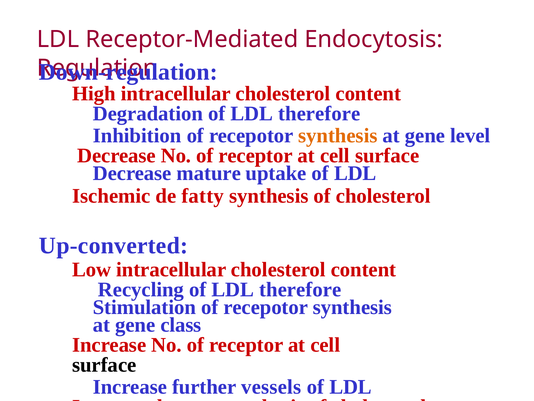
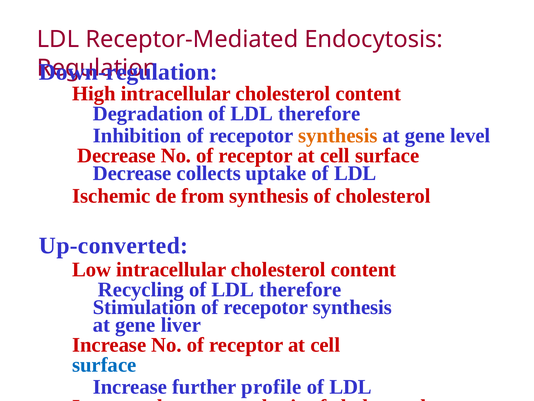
mature: mature -> collects
fatty: fatty -> from
class: class -> liver
surface at (104, 364) colour: black -> blue
vessels: vessels -> profile
